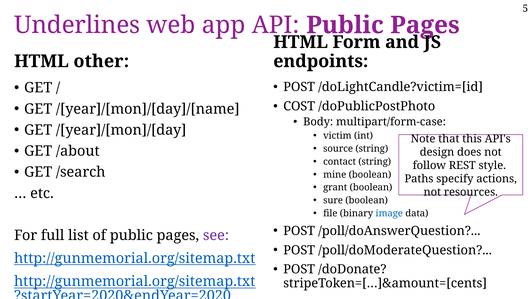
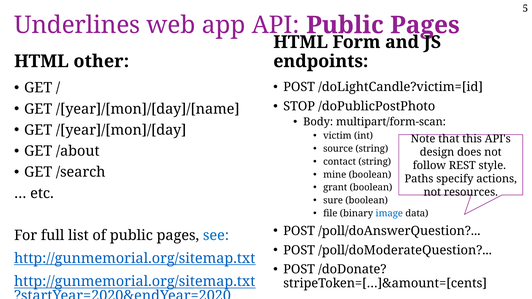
COST: COST -> STOP
multipart/form-case: multipart/form-case -> multipart/form-scan
see colour: purple -> blue
